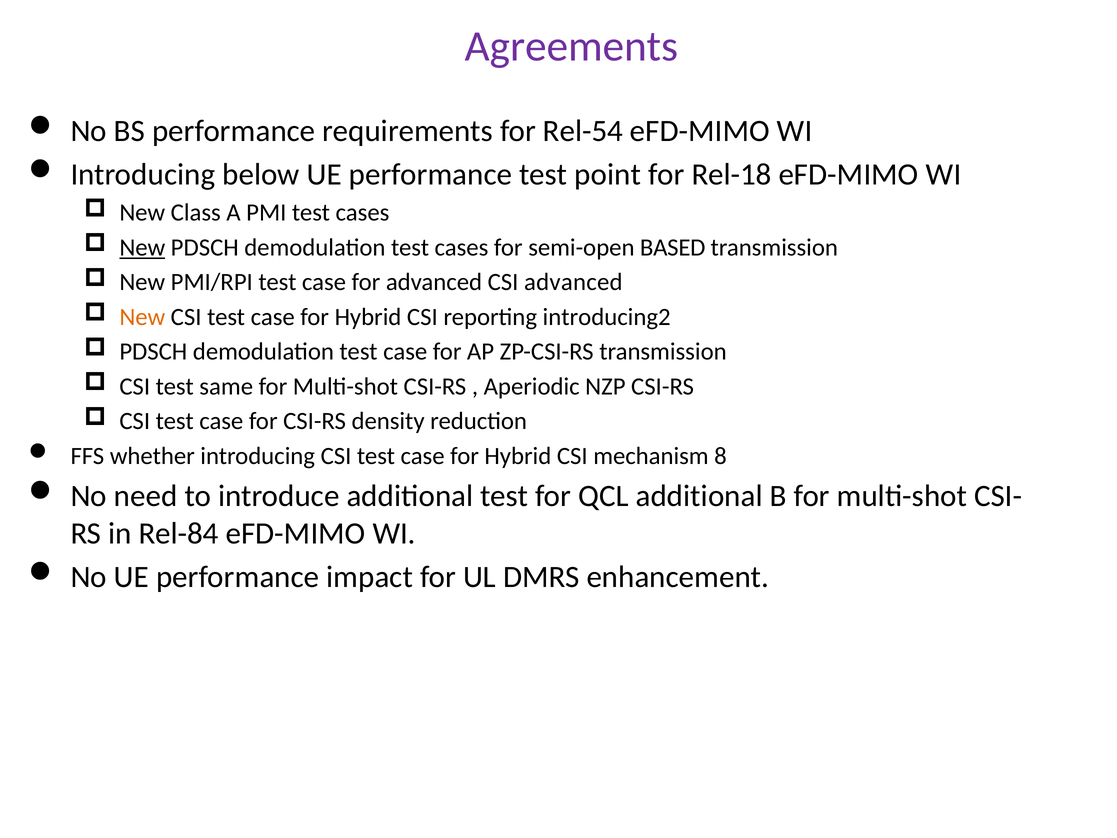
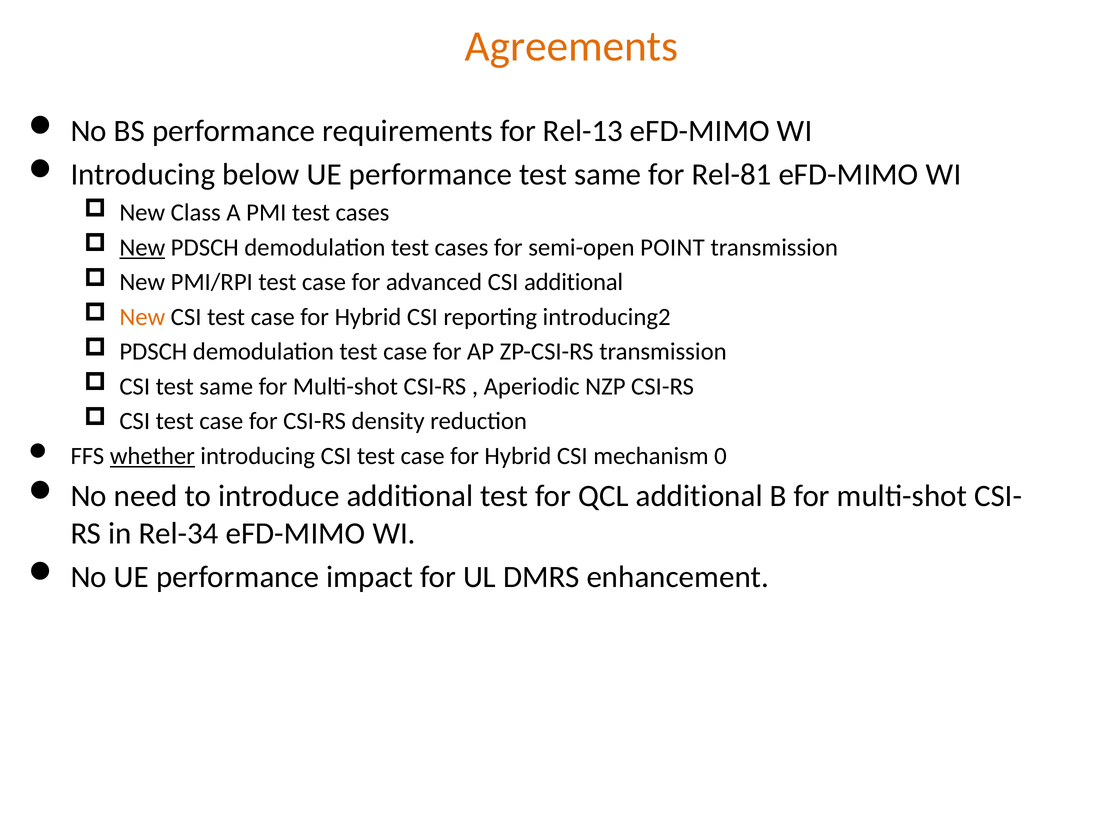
Agreements colour: purple -> orange
Rel-54: Rel-54 -> Rel-13
performance test point: point -> same
Rel-18: Rel-18 -> Rel-81
BASED: BASED -> POINT
CSI advanced: advanced -> additional
whether underline: none -> present
8: 8 -> 0
Rel-84: Rel-84 -> Rel-34
